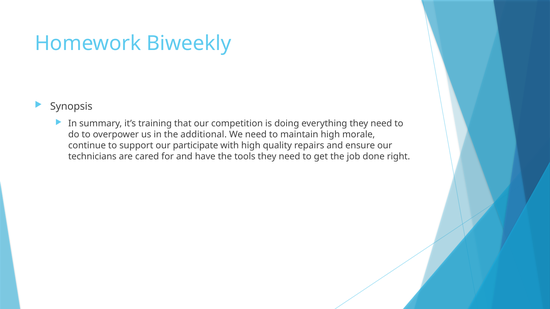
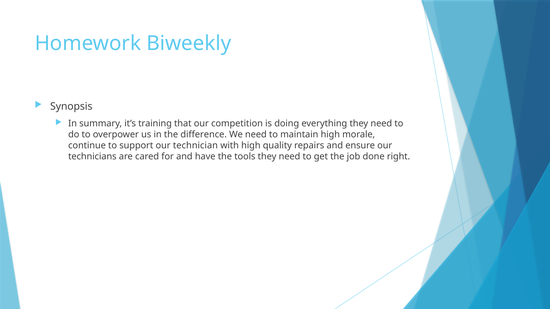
additional: additional -> difference
participate: participate -> technician
